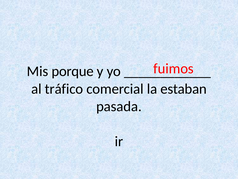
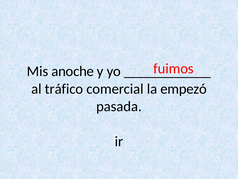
porque: porque -> anoche
estaban: estaban -> empezó
